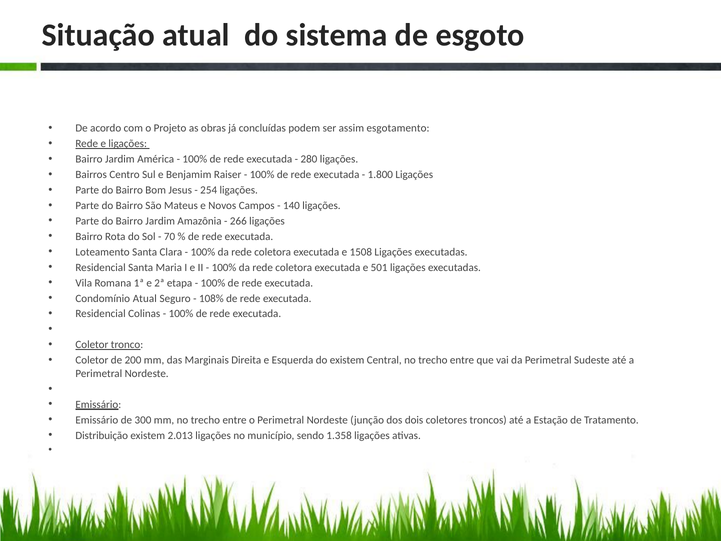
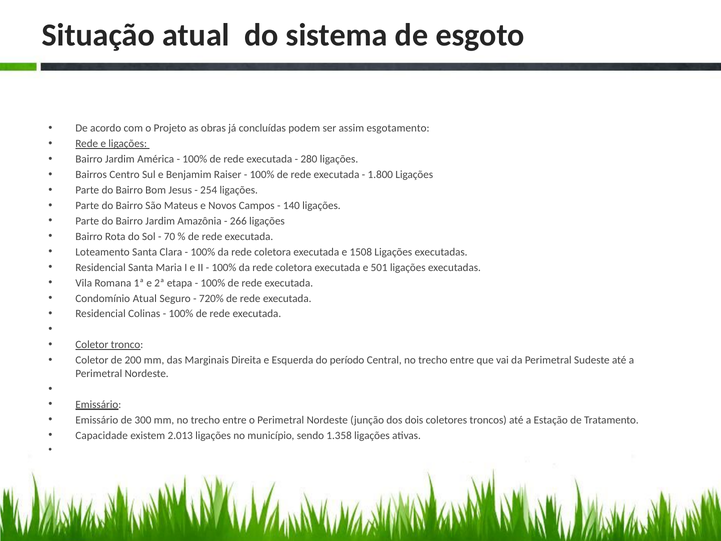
108%: 108% -> 720%
do existem: existem -> período
Distribuição: Distribuição -> Capacidade
